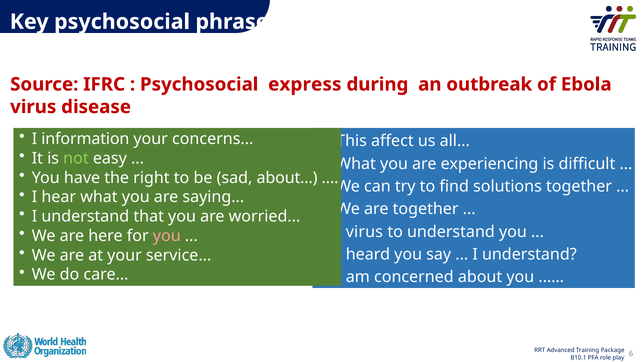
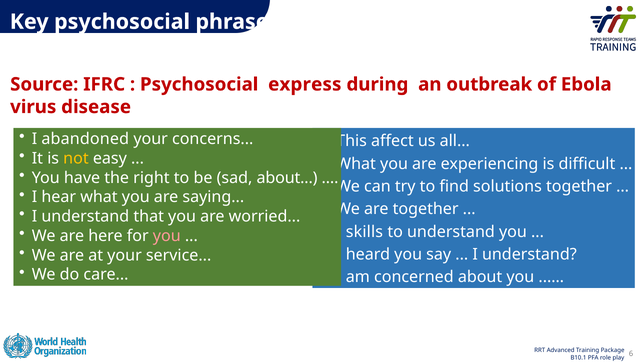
information: information -> abandoned
not colour: light green -> yellow
virus at (364, 232): virus -> skills
